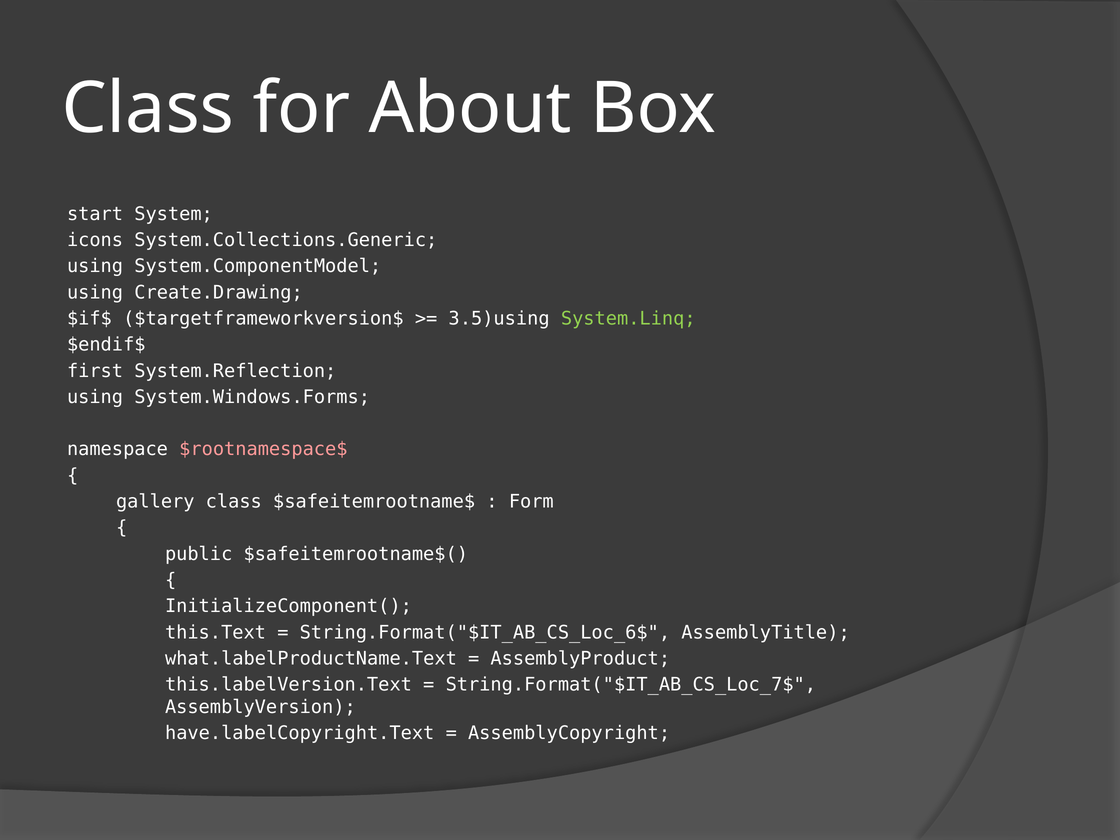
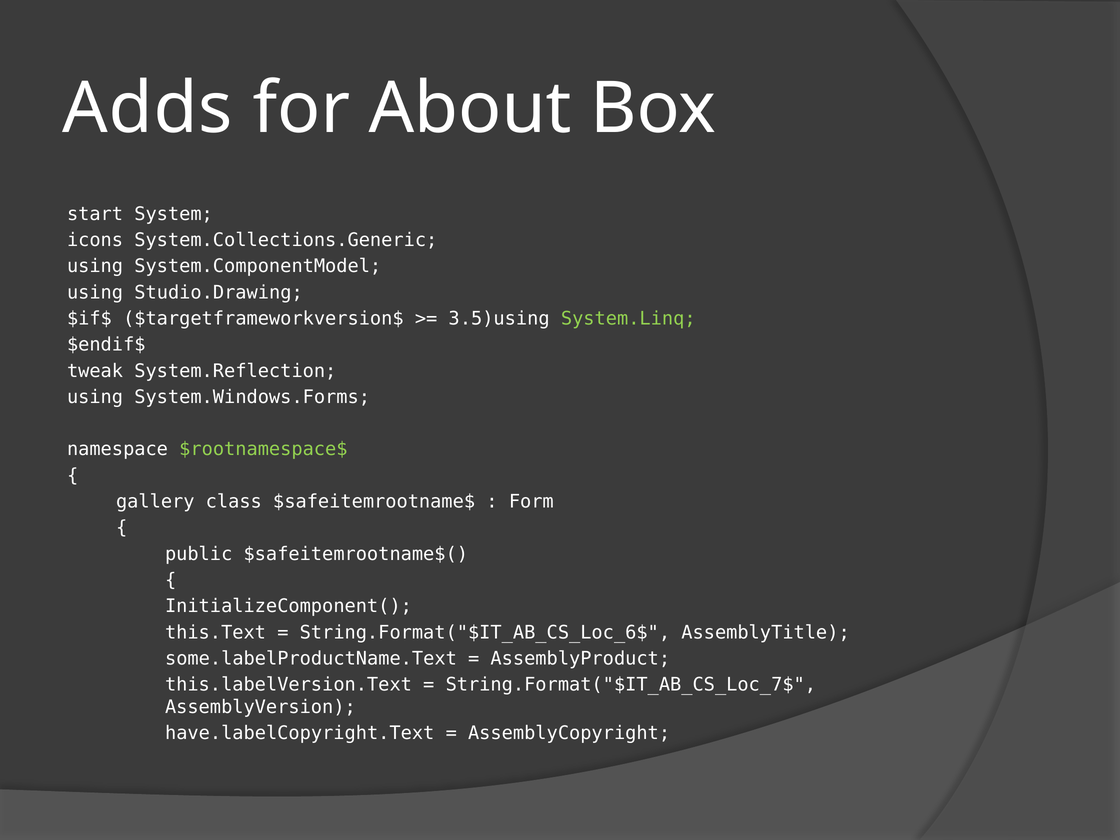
Class at (148, 109): Class -> Adds
Create.Drawing: Create.Drawing -> Studio.Drawing
first: first -> tweak
$rootnamespace$ colour: pink -> light green
what.labelProductName.Text: what.labelProductName.Text -> some.labelProductName.Text
